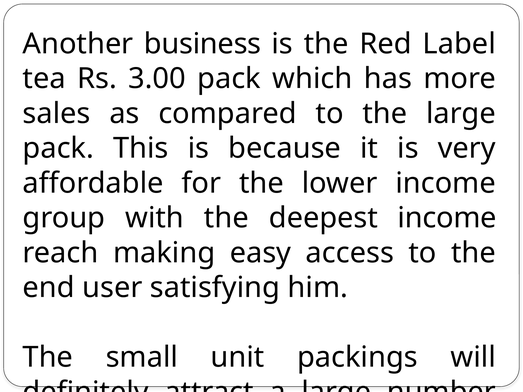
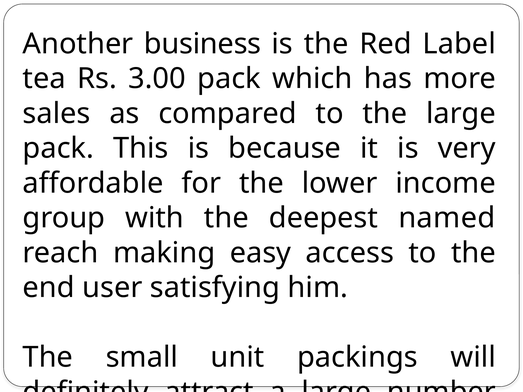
deepest income: income -> named
